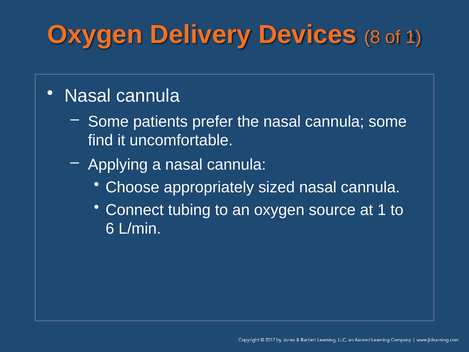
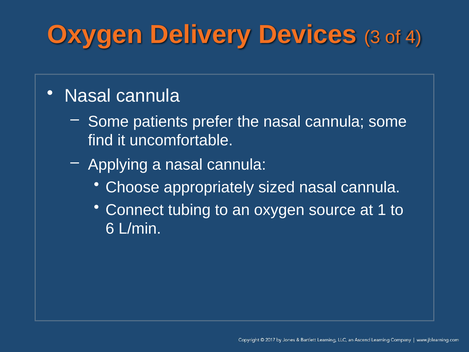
8: 8 -> 3
of 1: 1 -> 4
